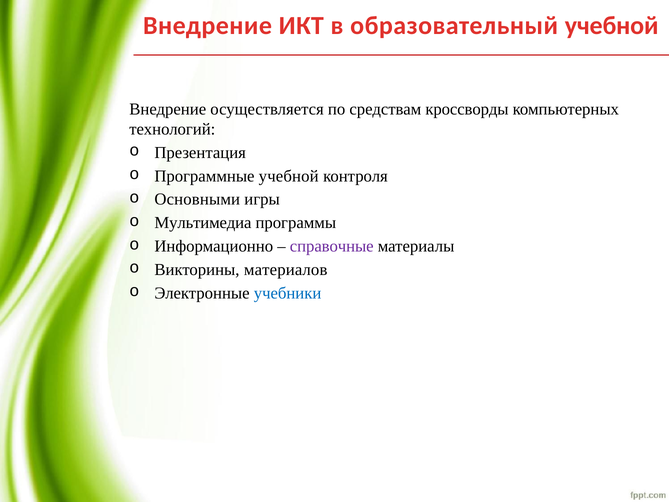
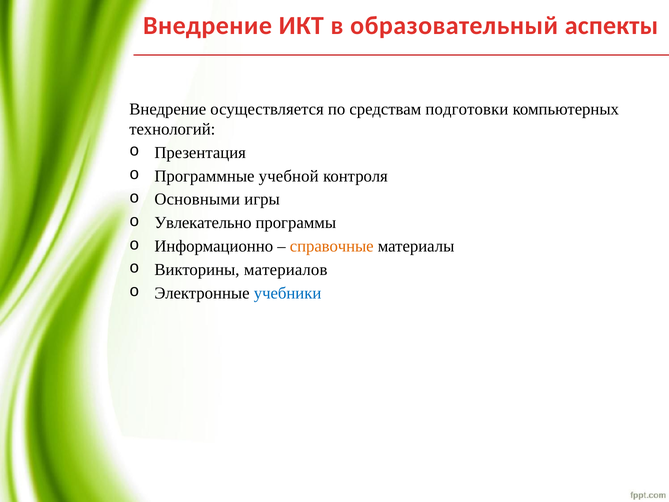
образовательный учебной: учебной -> аспекты
кроссворды: кроссворды -> подготовки
Мультимедиа: Мультимедиа -> Увлекательно
справочные colour: purple -> orange
